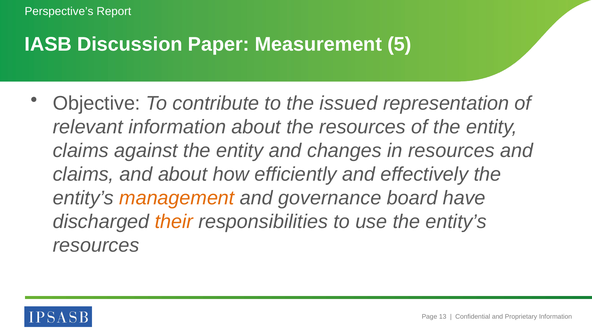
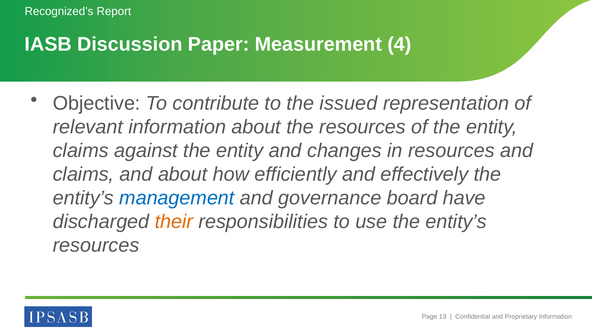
Perspective’s: Perspective’s -> Recognized’s
5: 5 -> 4
management colour: orange -> blue
